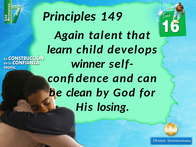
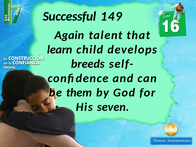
Principles: Principles -> Successful
winner: winner -> breeds
clean: clean -> them
losing: losing -> seven
